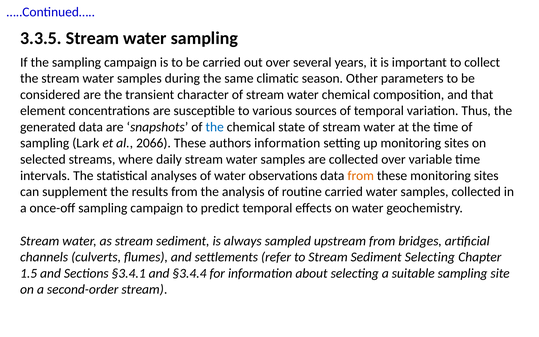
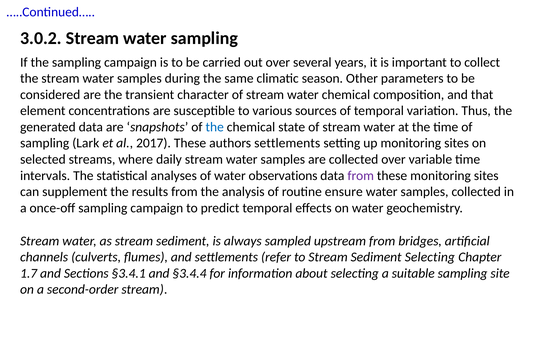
3.3.5: 3.3.5 -> 3.0.2
2066: 2066 -> 2017
authors information: information -> settlements
from at (361, 176) colour: orange -> purple
routine carried: carried -> ensure
1.5: 1.5 -> 1.7
